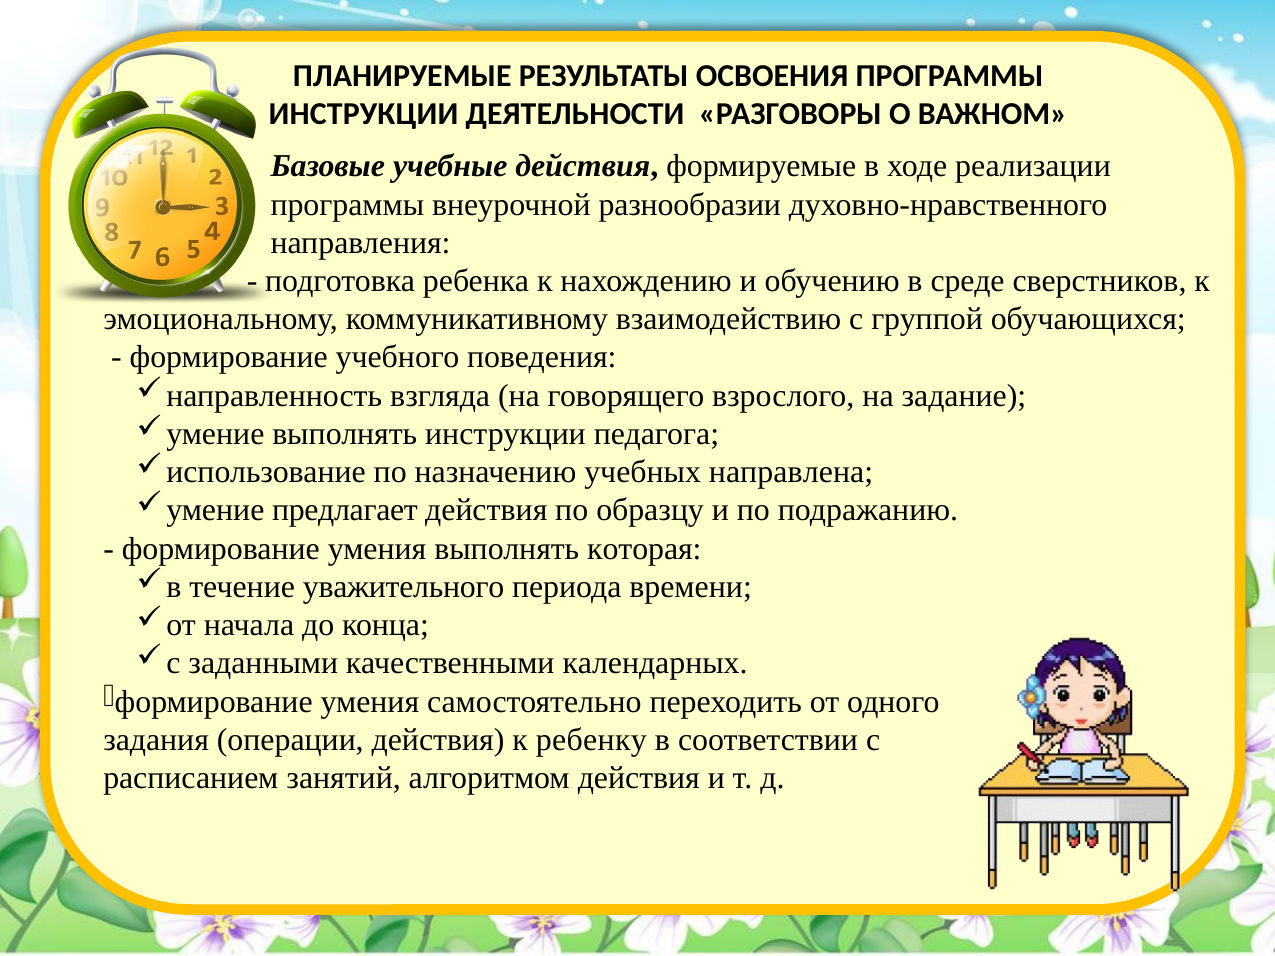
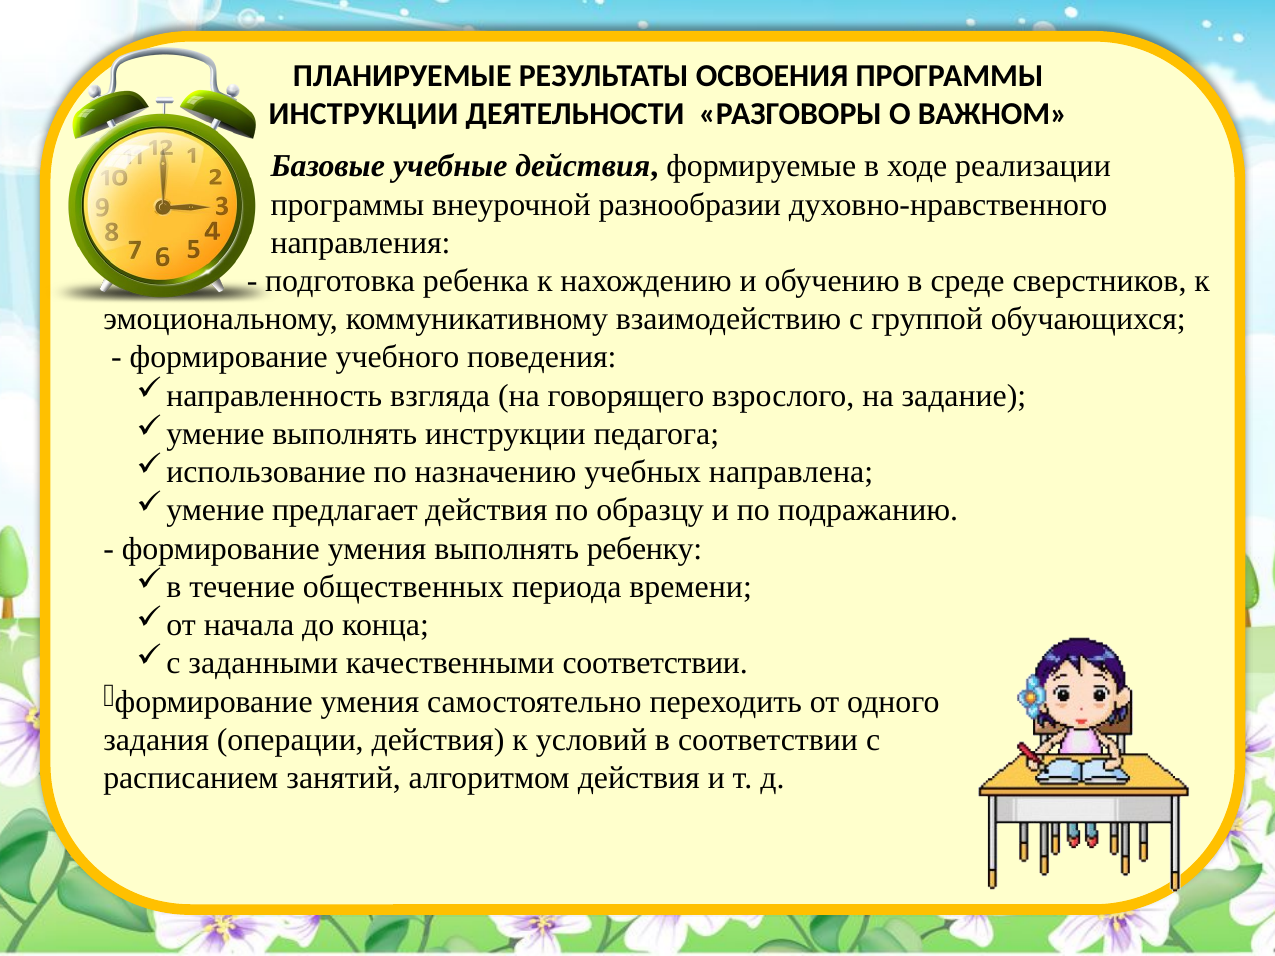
которая: которая -> ребенку
уважительного: уважительного -> общественных
качественными календарных: календарных -> соответствии
ребенку: ребенку -> условий
